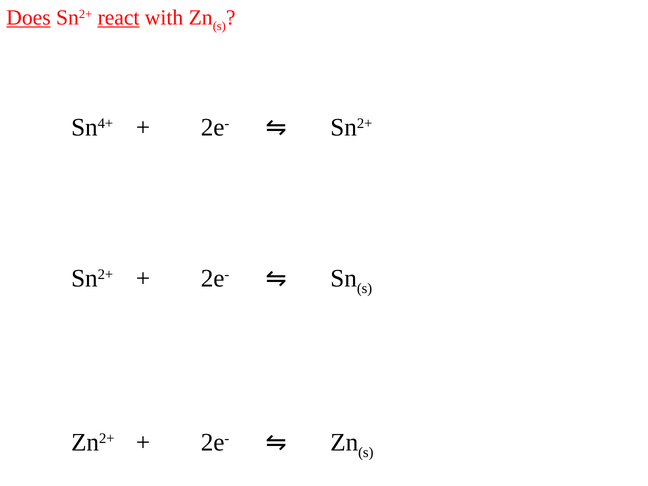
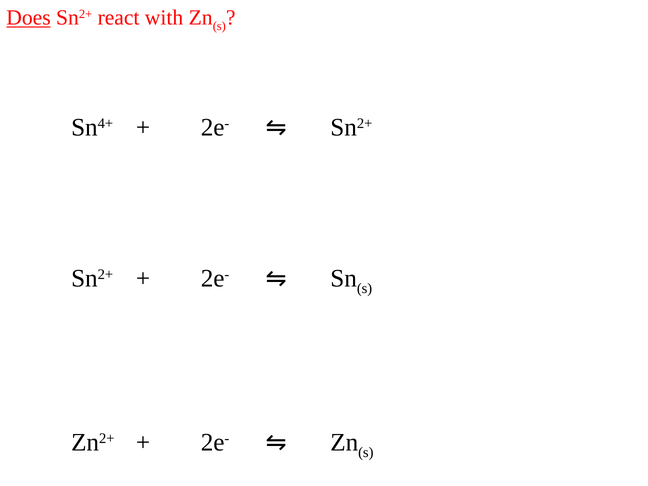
react underline: present -> none
